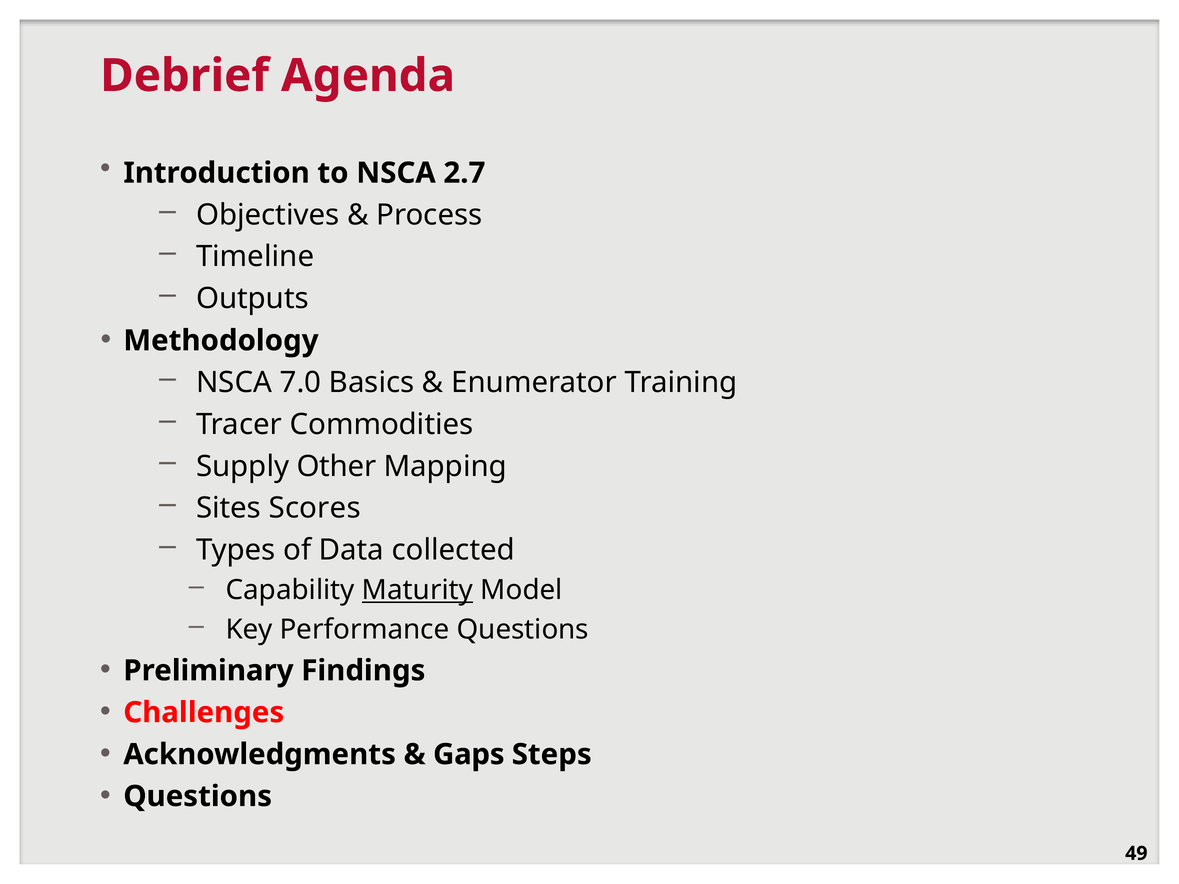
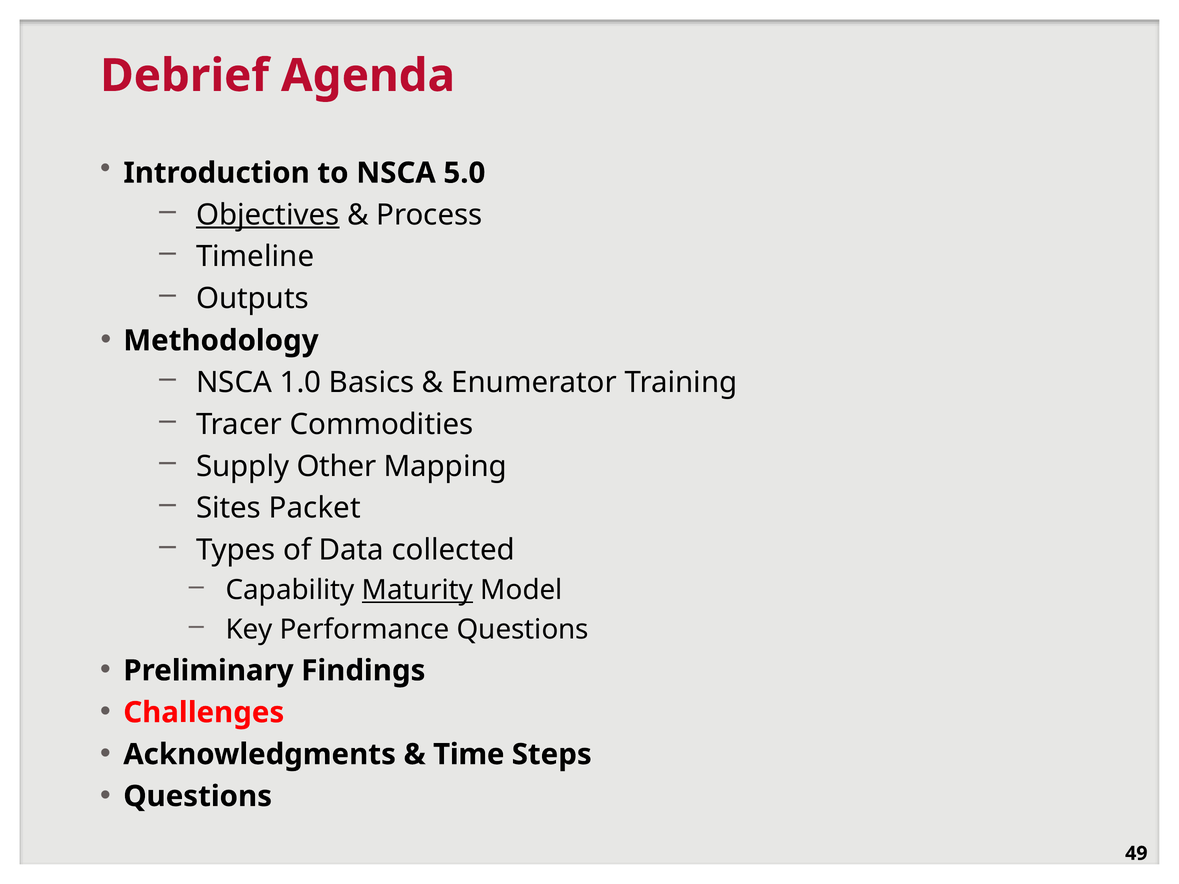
2.7: 2.7 -> 5.0
Objectives underline: none -> present
7.0: 7.0 -> 1.0
Scores: Scores -> Packet
Gaps: Gaps -> Time
